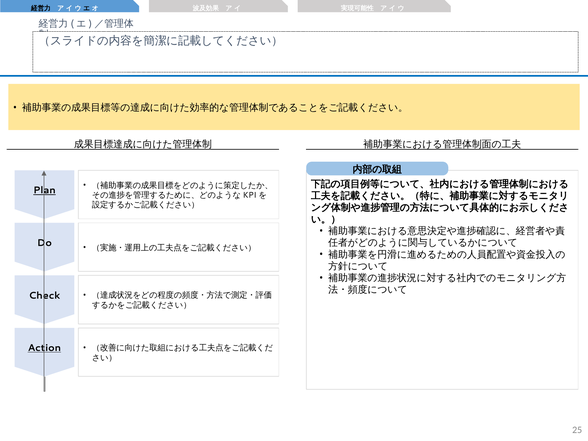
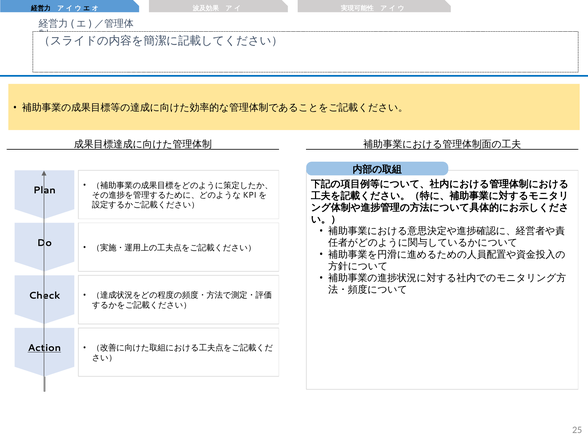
Plan underline: present -> none
